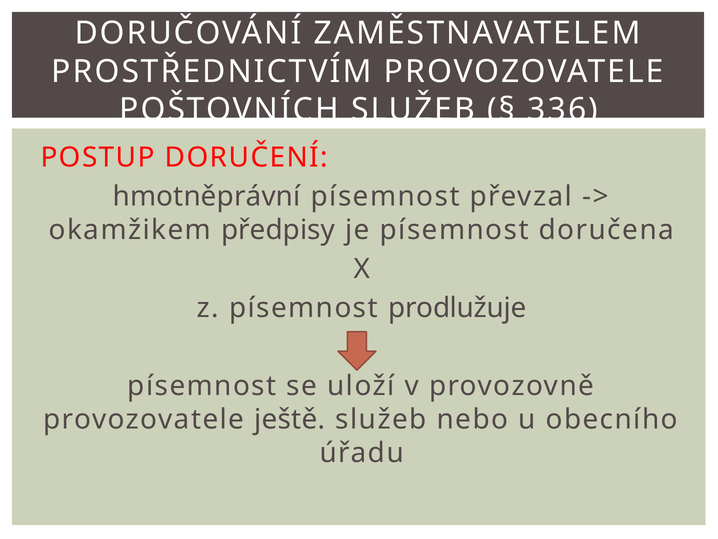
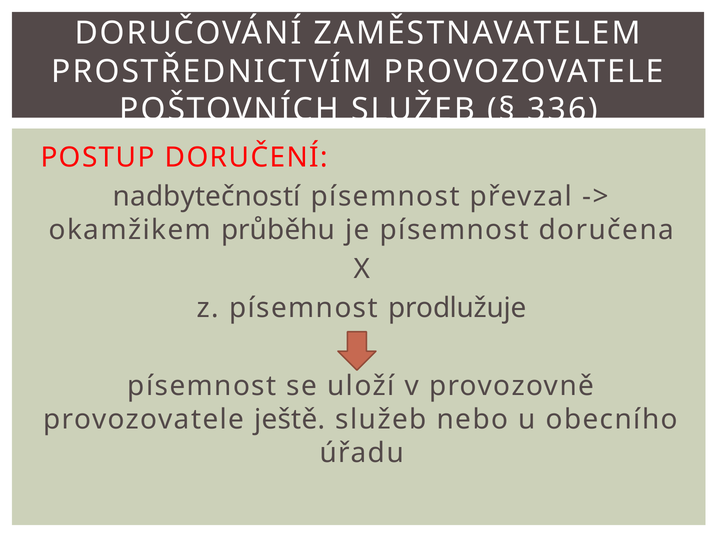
hmotněprávní: hmotněprávní -> nadbytečností
předpisy: předpisy -> průběhu
